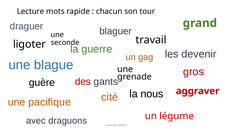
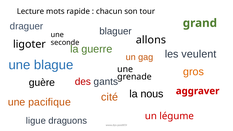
travail: travail -> allons
devenir: devenir -> veulent
gros colour: red -> orange
avec: avec -> ligue
